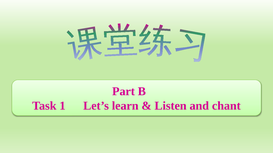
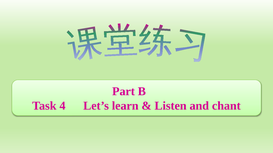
1: 1 -> 4
